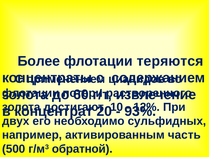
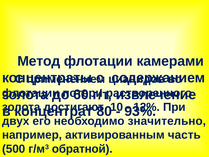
Более: Более -> Метод
теряются: теряются -> камерами
20: 20 -> 80
сульфидных: сульфидных -> значительно
